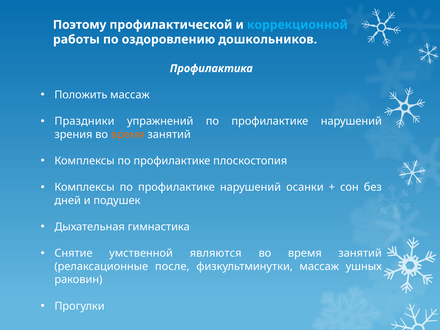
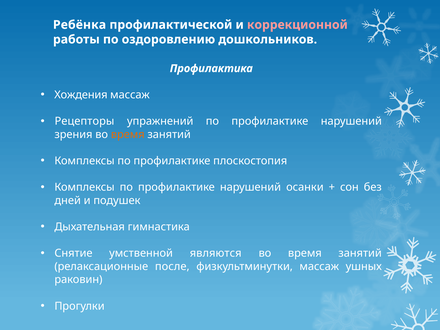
Поэтому: Поэтому -> Ребёнка
коррекционной colour: light blue -> pink
Положить: Положить -> Хождения
Праздники: Праздники -> Рецепторы
